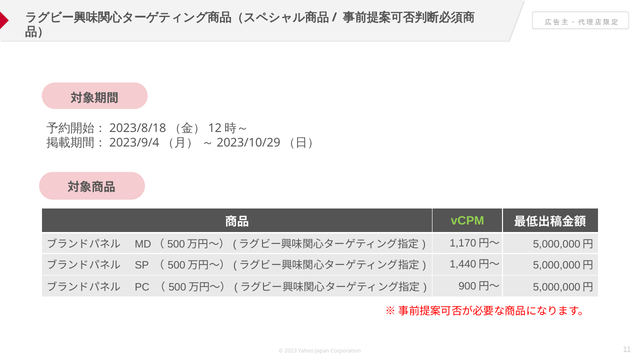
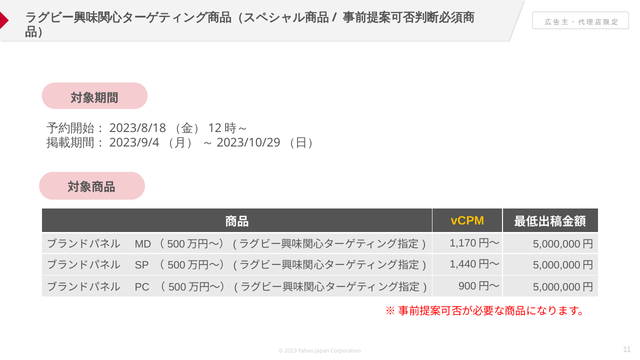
vCPM colour: light green -> yellow
